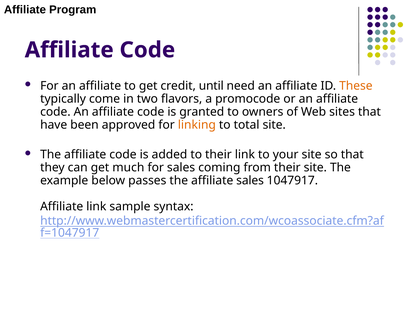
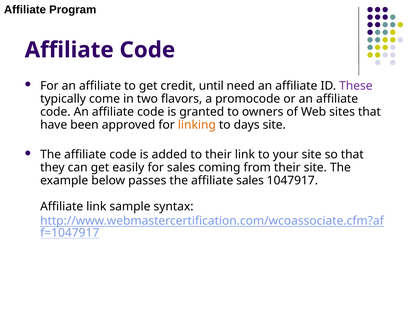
These colour: orange -> purple
total: total -> days
much: much -> easily
